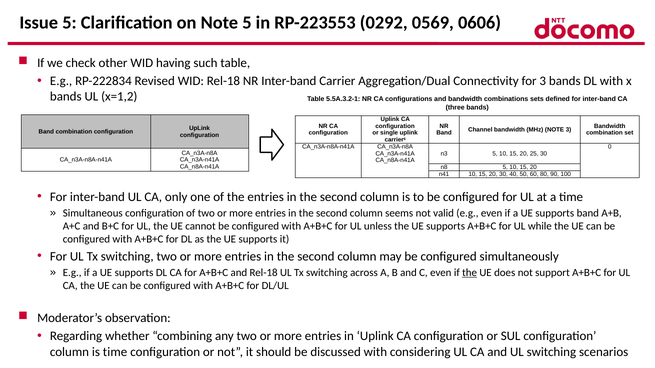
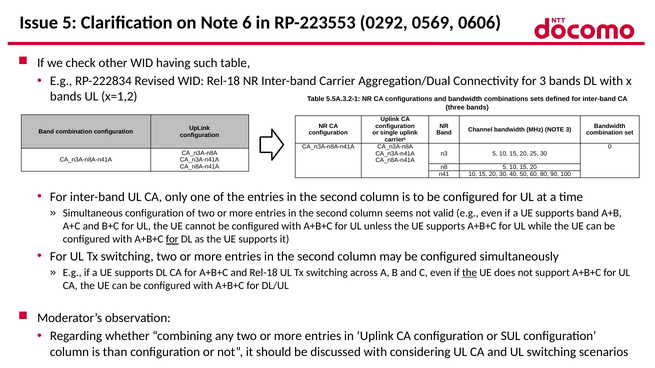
Note 5: 5 -> 6
for at (172, 240) underline: none -> present
is time: time -> than
